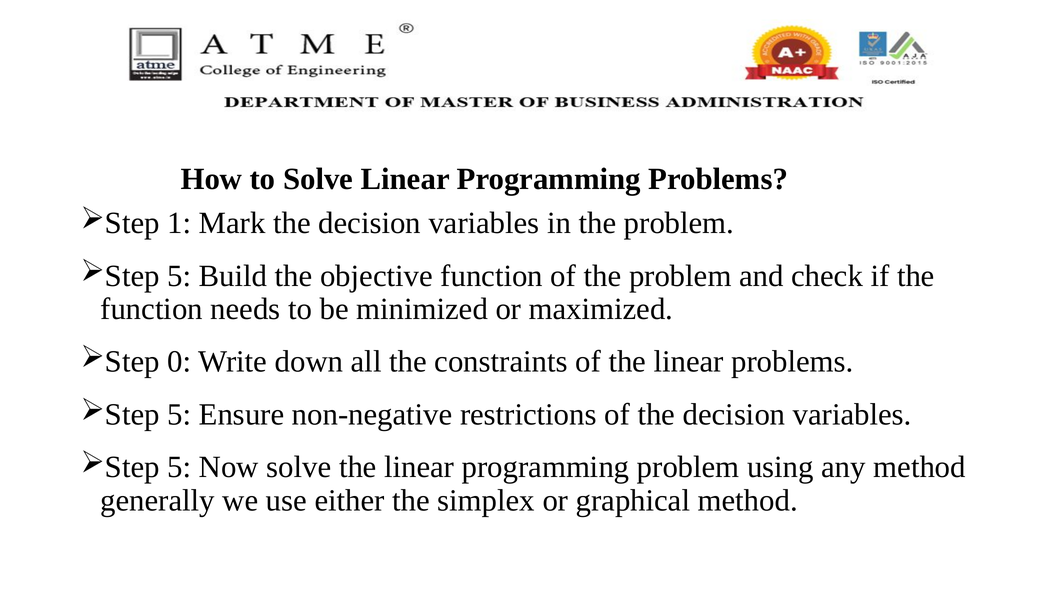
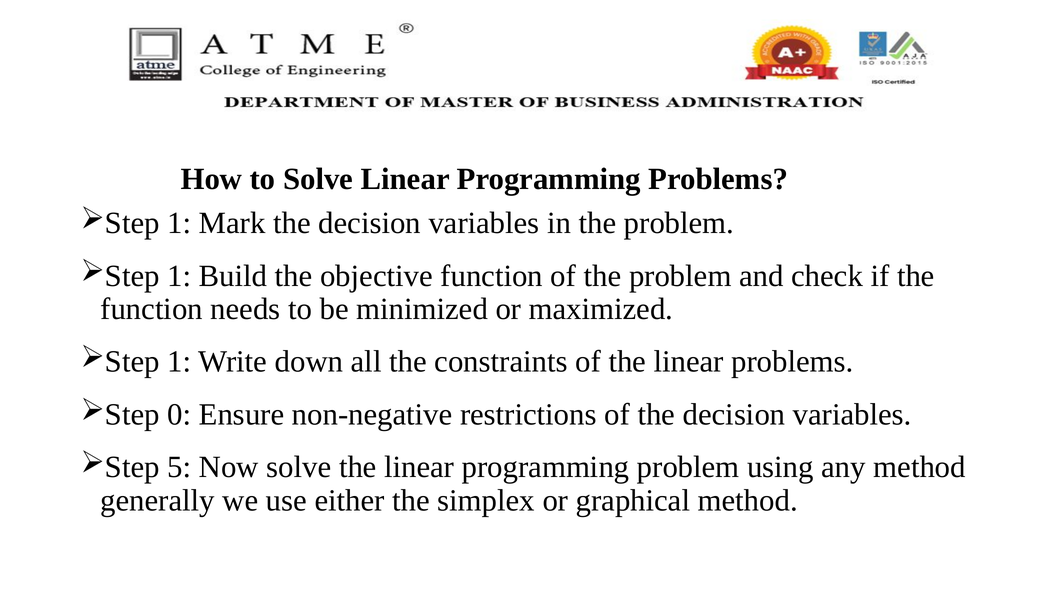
5 at (179, 276): 5 -> 1
0 at (179, 362): 0 -> 1
5 at (179, 414): 5 -> 0
